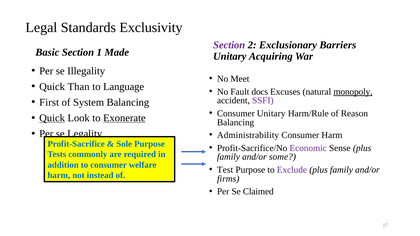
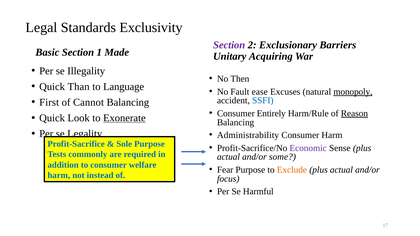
Meet: Meet -> Then
docs: docs -> ease
SSFI colour: purple -> blue
System: System -> Cannot
Consumer Unitary: Unitary -> Entirely
Reason underline: none -> present
Quick at (52, 118) underline: present -> none
family at (228, 157): family -> actual
Test: Test -> Fear
Exclude colour: purple -> orange
family at (341, 170): family -> actual
firms: firms -> focus
Claimed: Claimed -> Harmful
